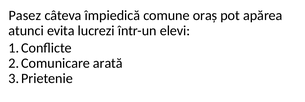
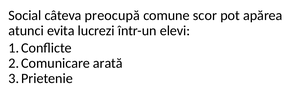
Pasez: Pasez -> Social
împiedică: împiedică -> preocupă
oraș: oraș -> scor
